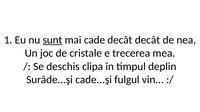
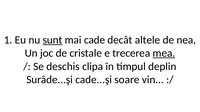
decât decât: decât -> altele
mea underline: none -> present
fulgul: fulgul -> soare
